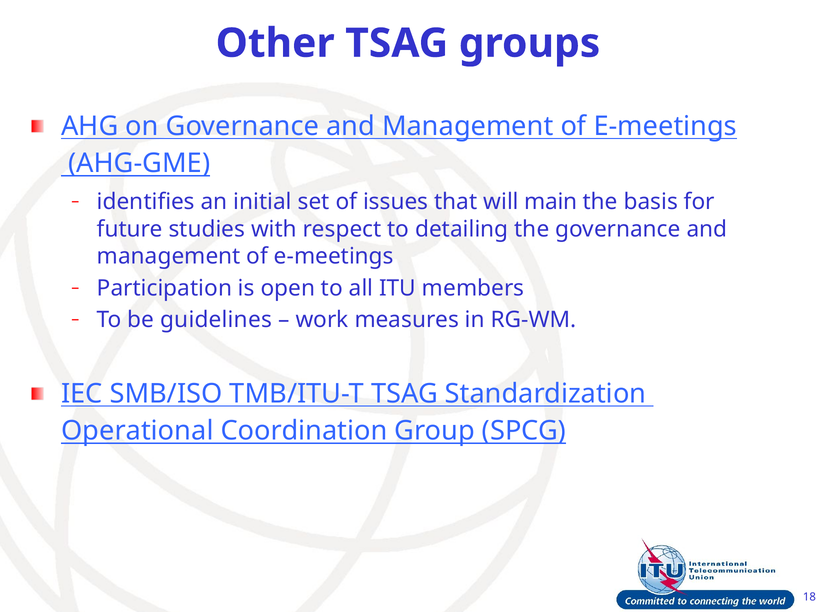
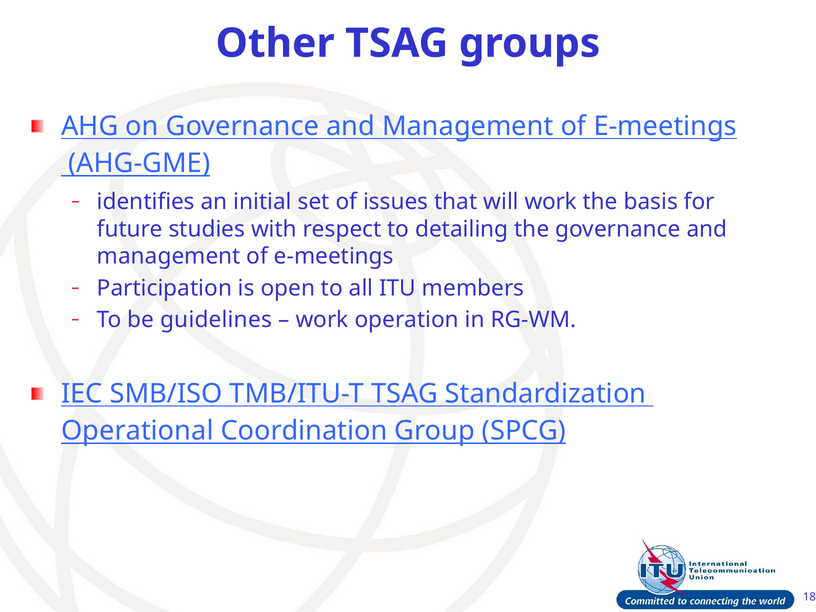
will main: main -> work
measures: measures -> operation
